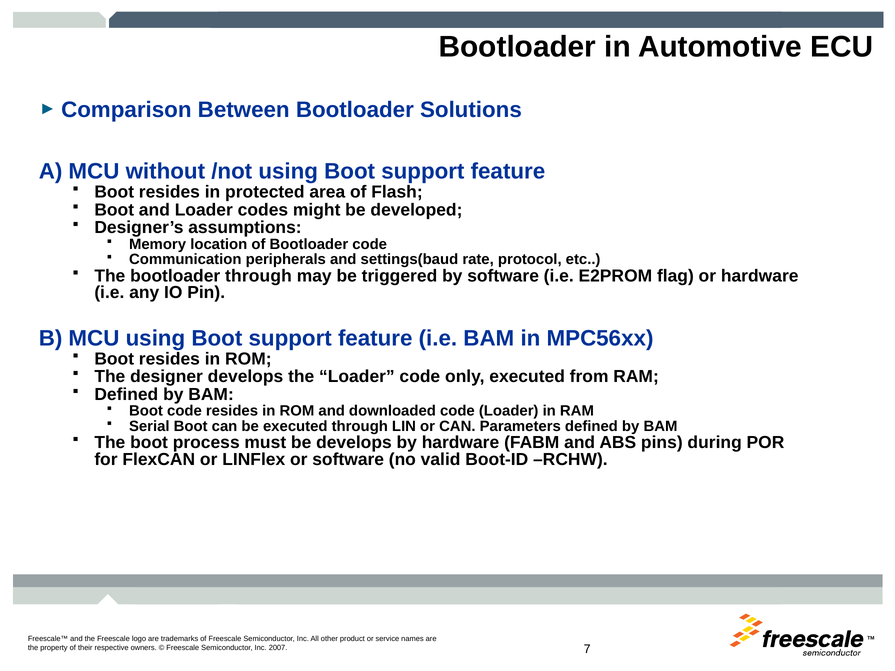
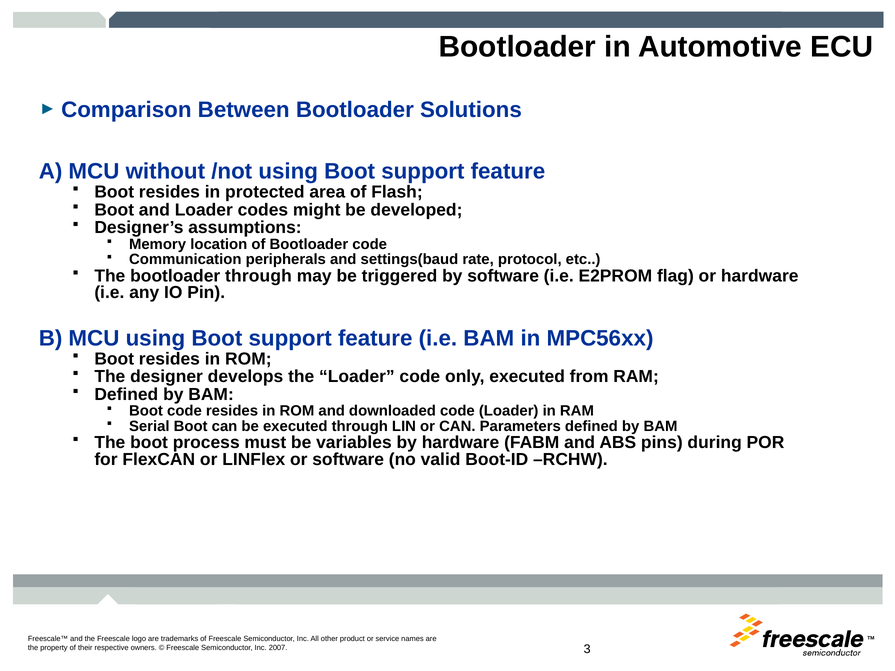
be develops: develops -> variables
7: 7 -> 3
